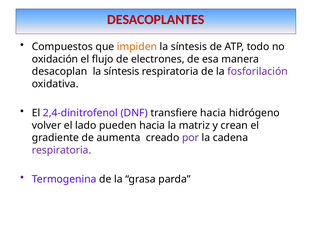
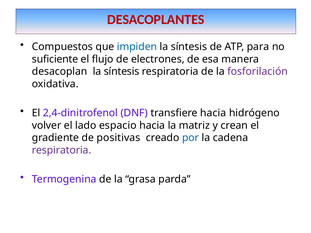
impiden colour: orange -> blue
todo: todo -> para
oxidación: oxidación -> suficiente
pueden: pueden -> espacio
aumenta: aumenta -> positivas
por colour: purple -> blue
